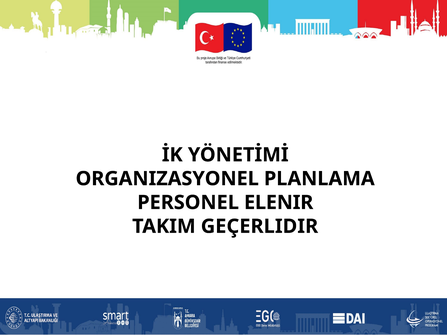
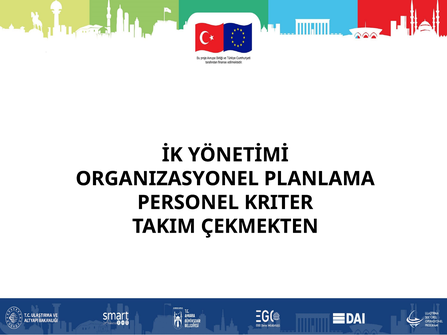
ELENIR: ELENIR -> KRITER
GEÇERLIDIR: GEÇERLIDIR -> ÇEKMEKTEN
